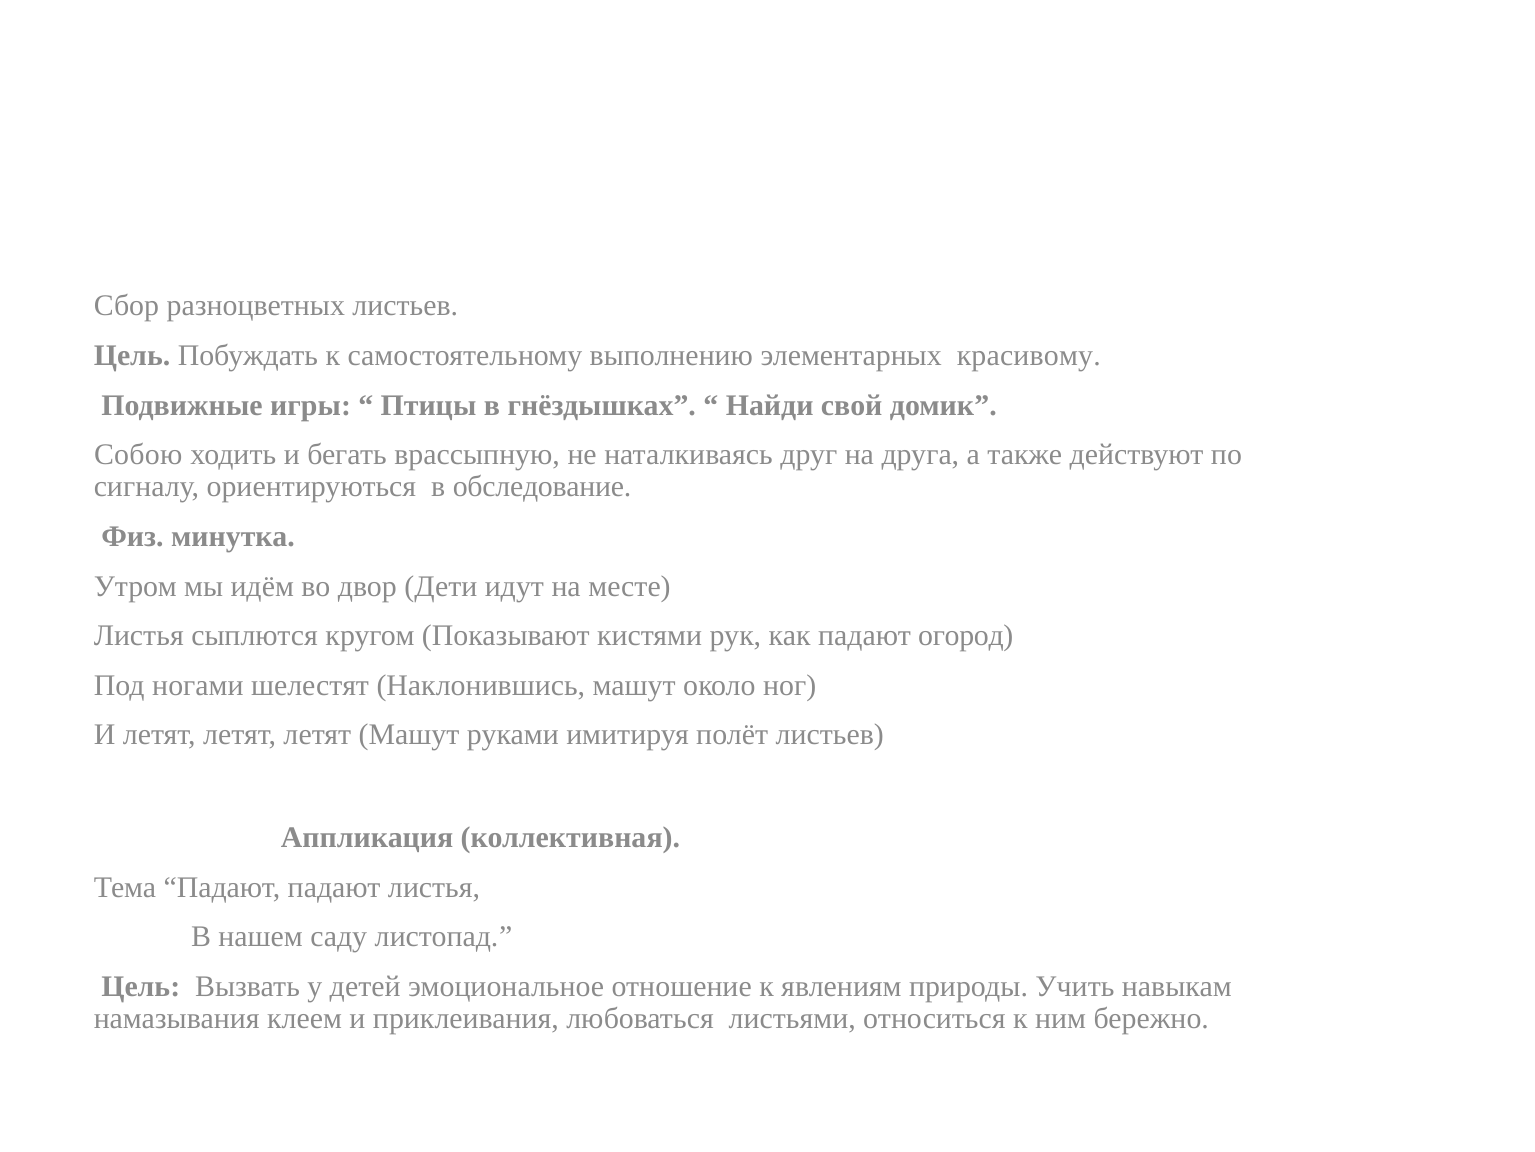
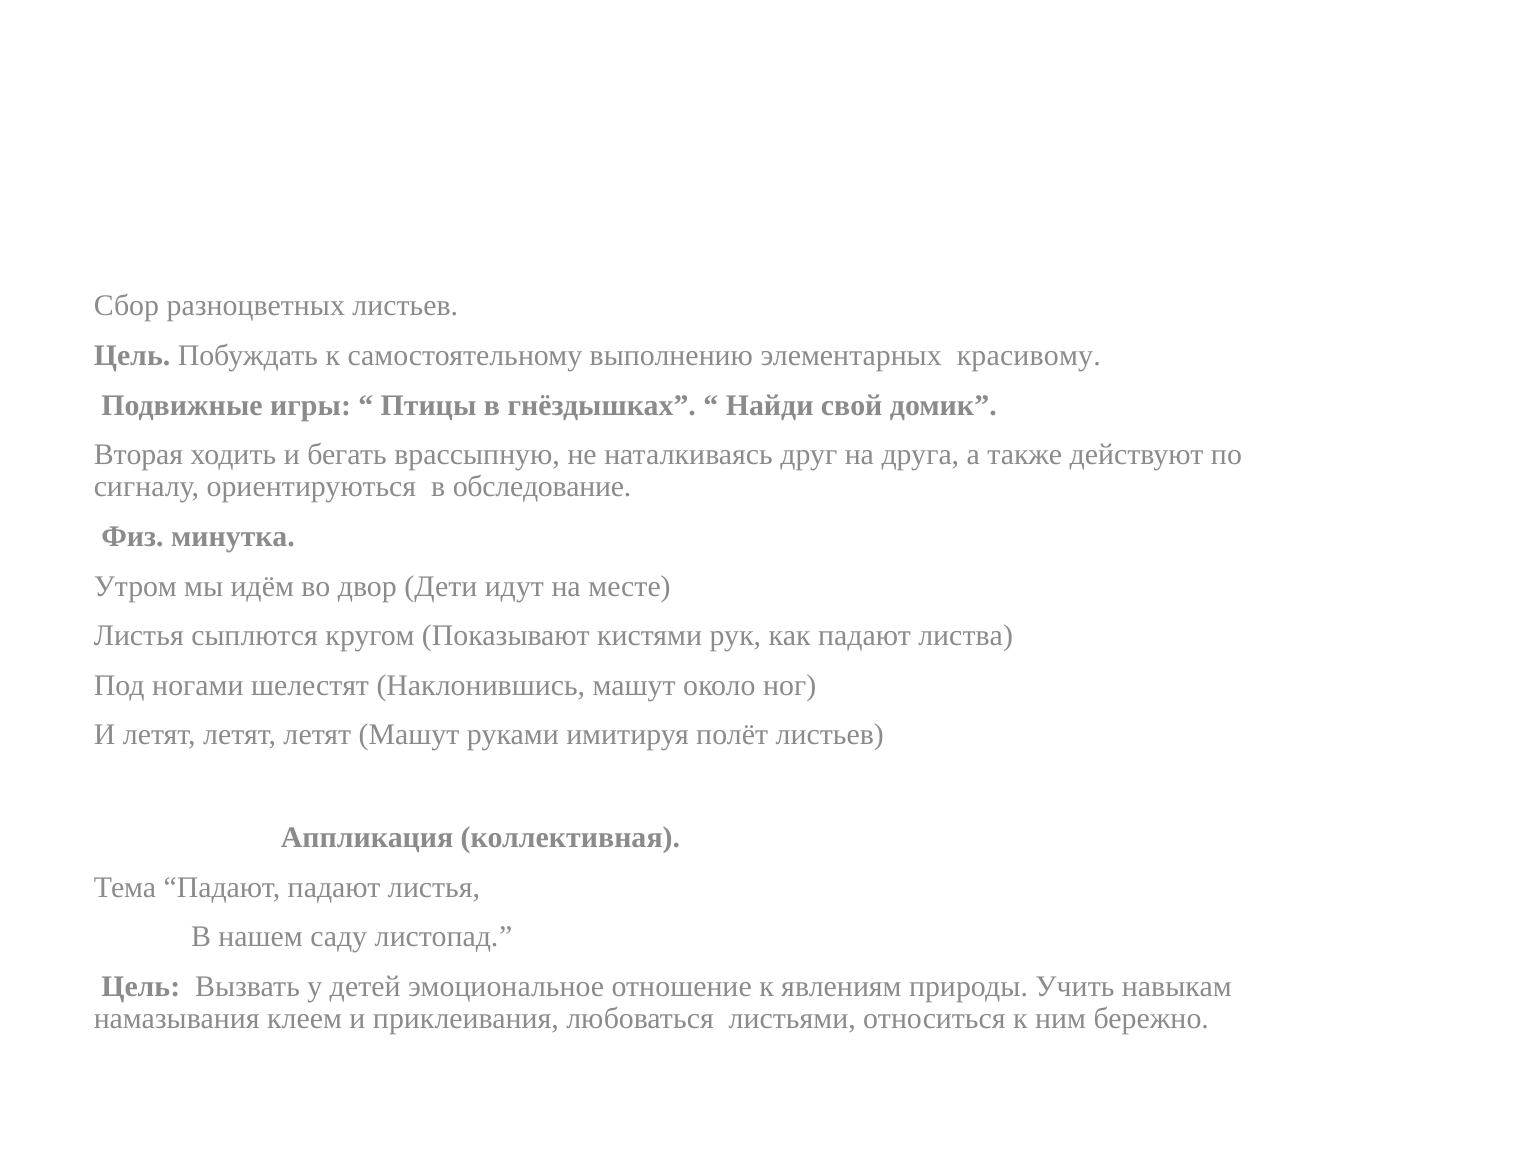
Собою: Собою -> Вторая
огород: огород -> листва
